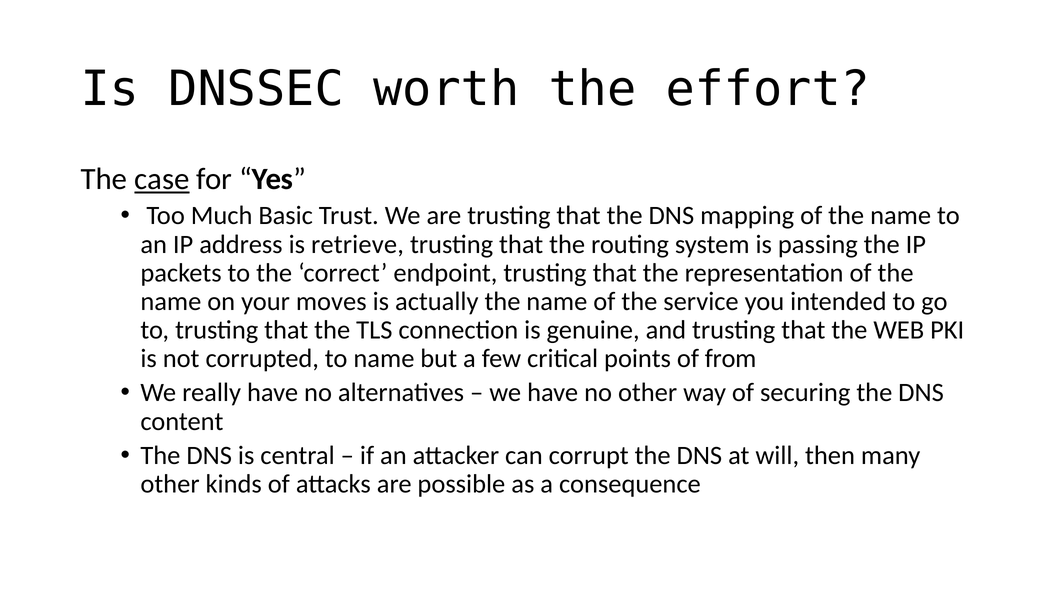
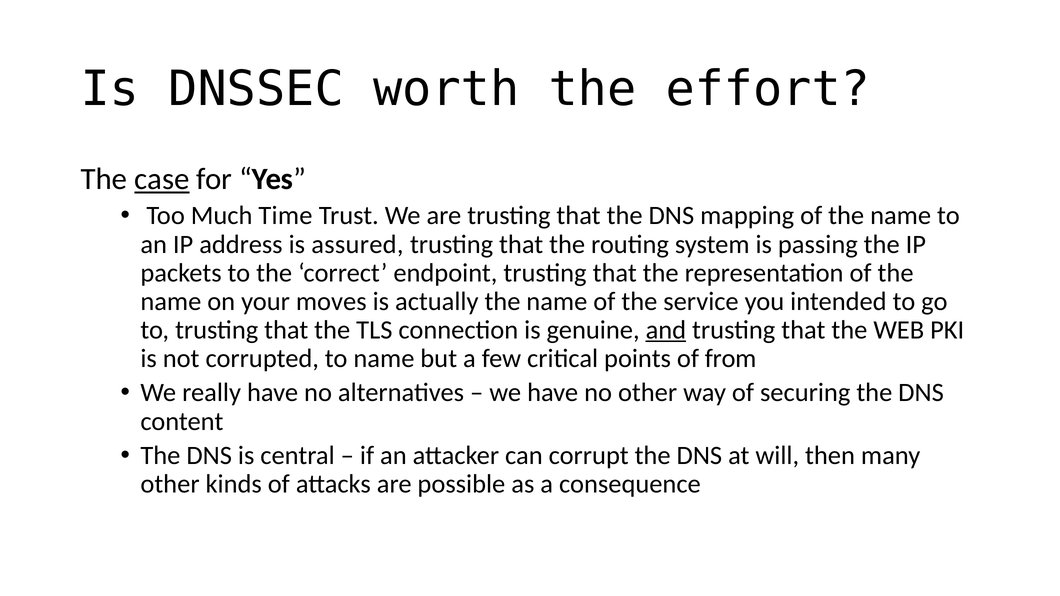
Basic: Basic -> Time
retrieve: retrieve -> assured
and underline: none -> present
